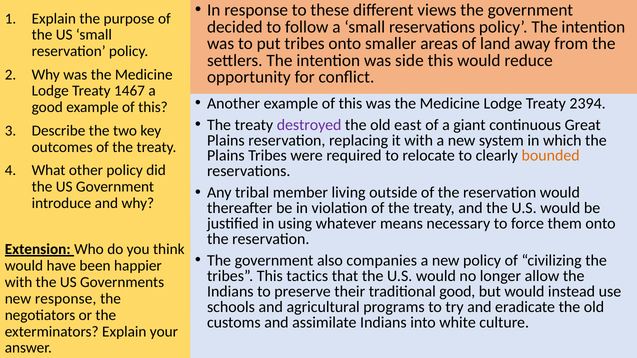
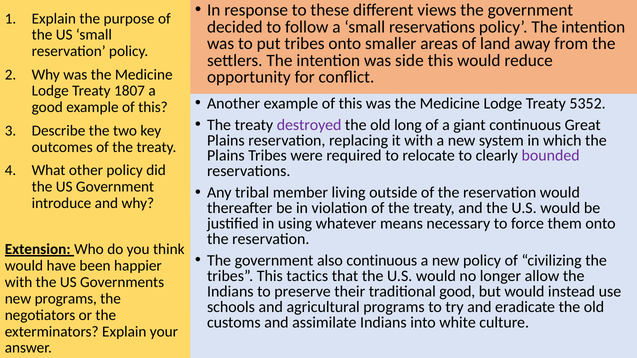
1467: 1467 -> 1807
2394: 2394 -> 5352
east: east -> long
bounded colour: orange -> purple
also companies: companies -> continuous
new response: response -> programs
